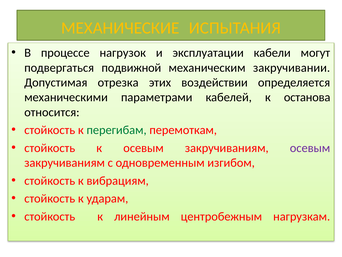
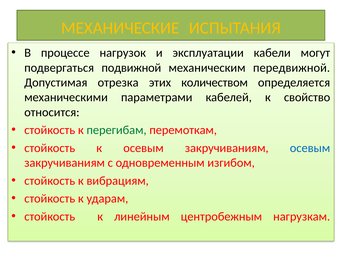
закручивании: закручивании -> передвижной
воздействии: воздействии -> количеством
останова: останова -> свойство
осевым at (310, 148) colour: purple -> blue
